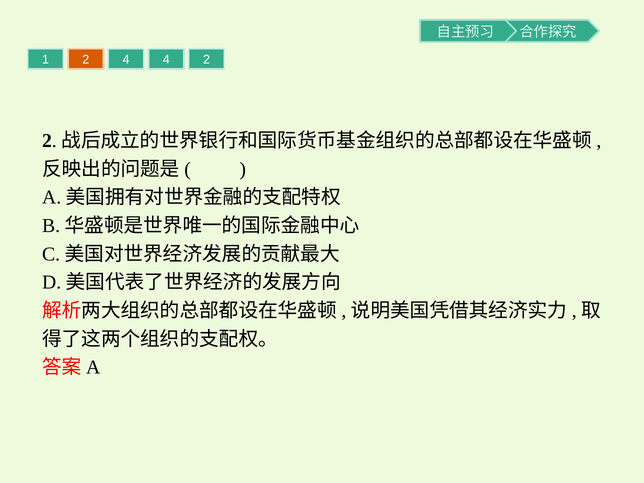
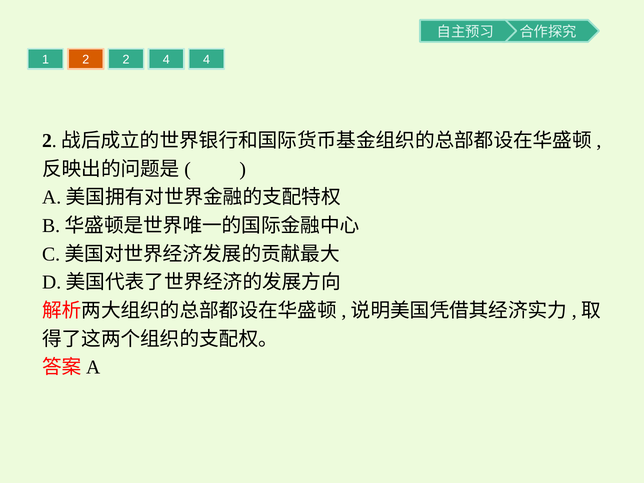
2 4: 4 -> 2
4 2: 2 -> 4
